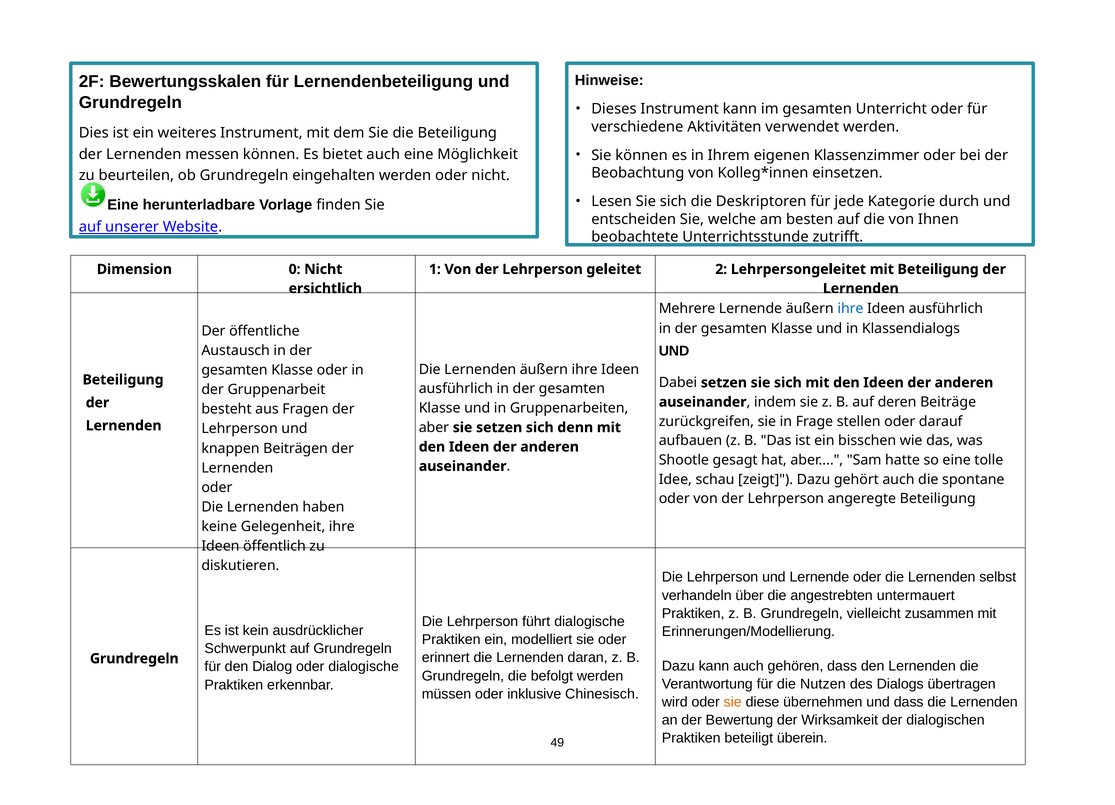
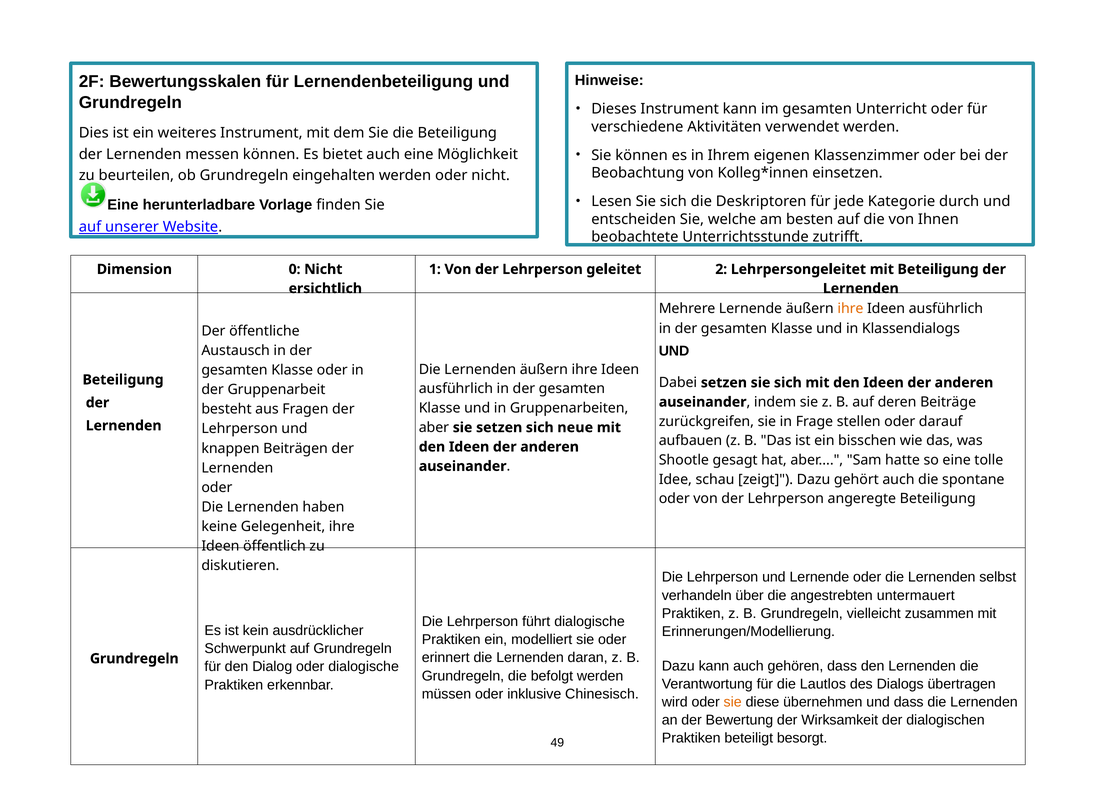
ihre at (850, 309) colour: blue -> orange
denn: denn -> neue
Nutzen: Nutzen -> Lautlos
überein: überein -> besorgt
